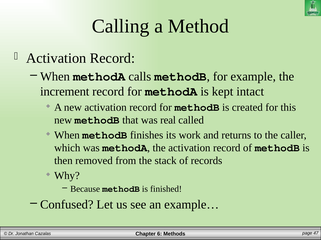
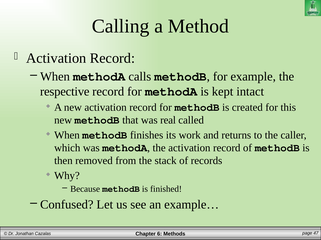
increment: increment -> respective
